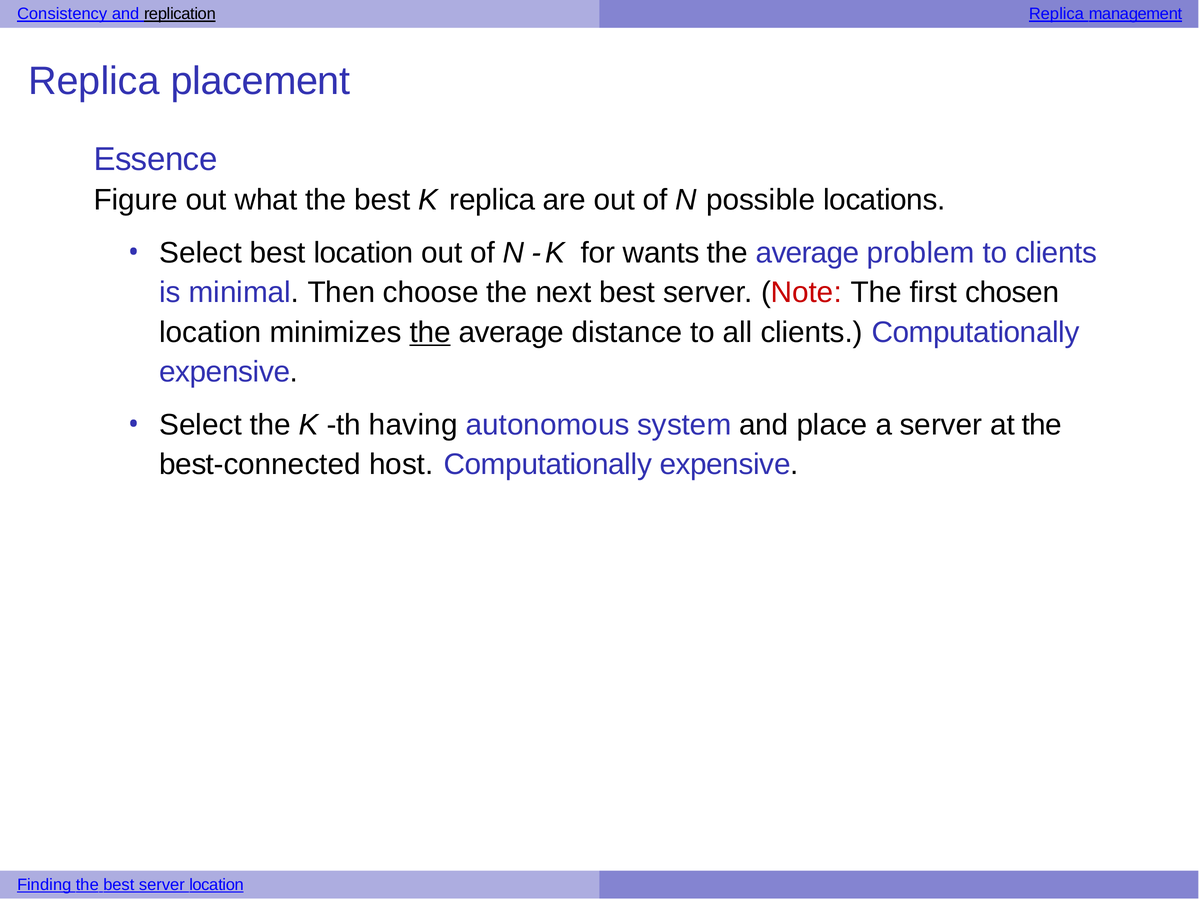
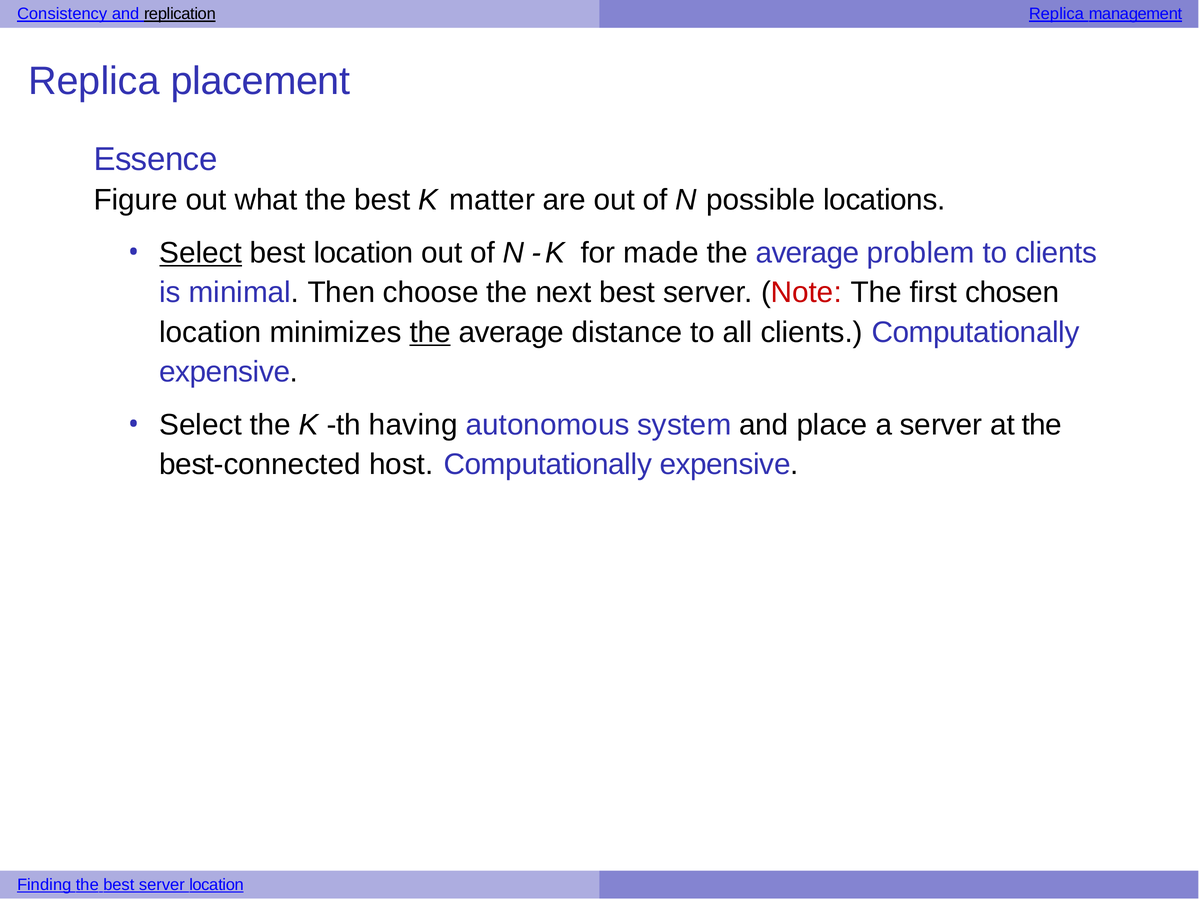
K replica: replica -> matter
Select at (201, 253) underline: none -> present
wants: wants -> made
